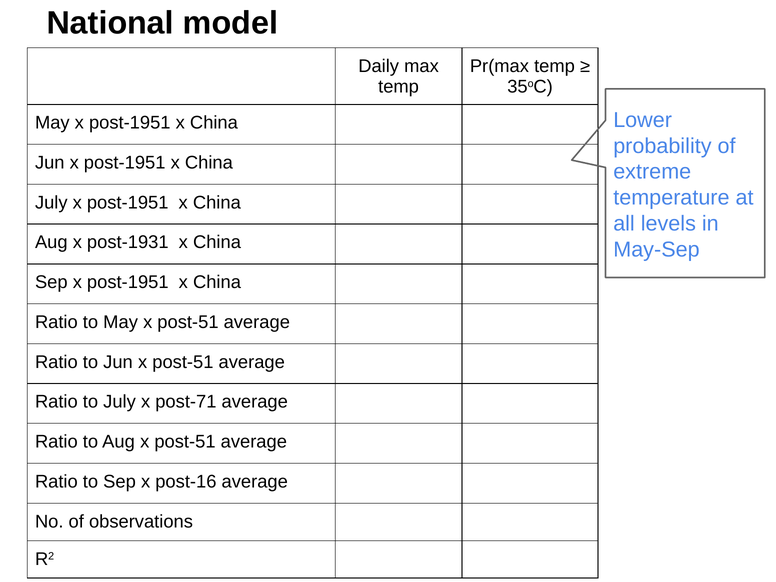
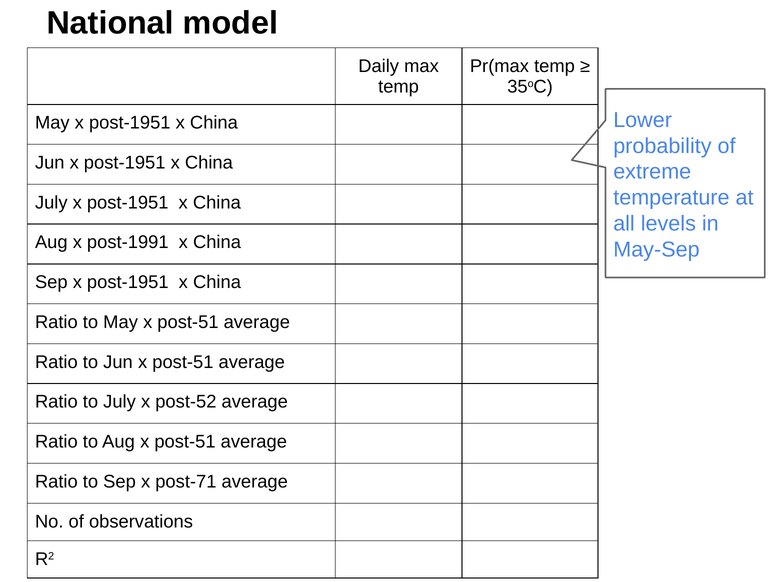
post-1931: post-1931 -> post-1991
post-71: post-71 -> post-52
post-16: post-16 -> post-71
